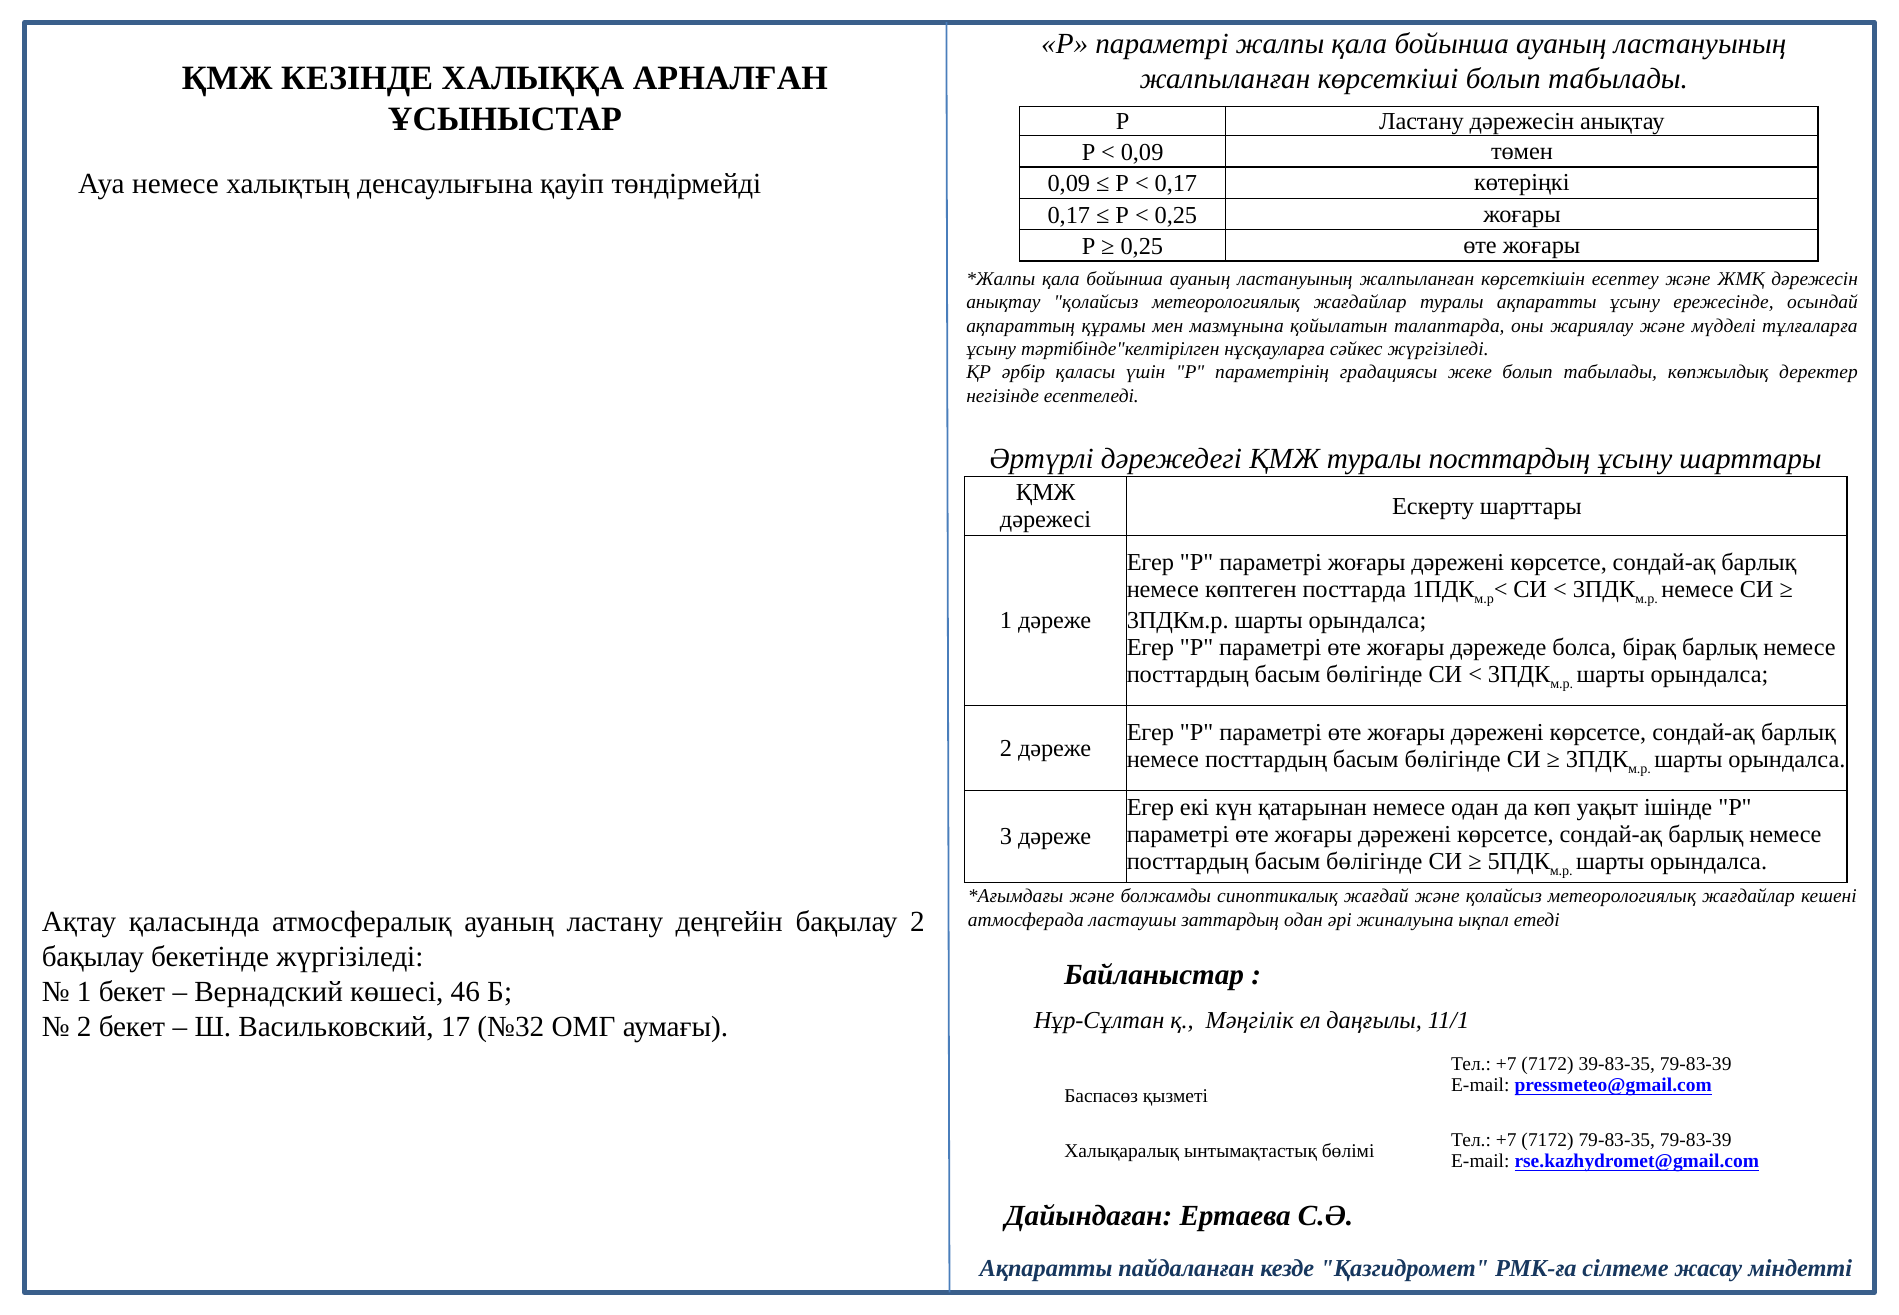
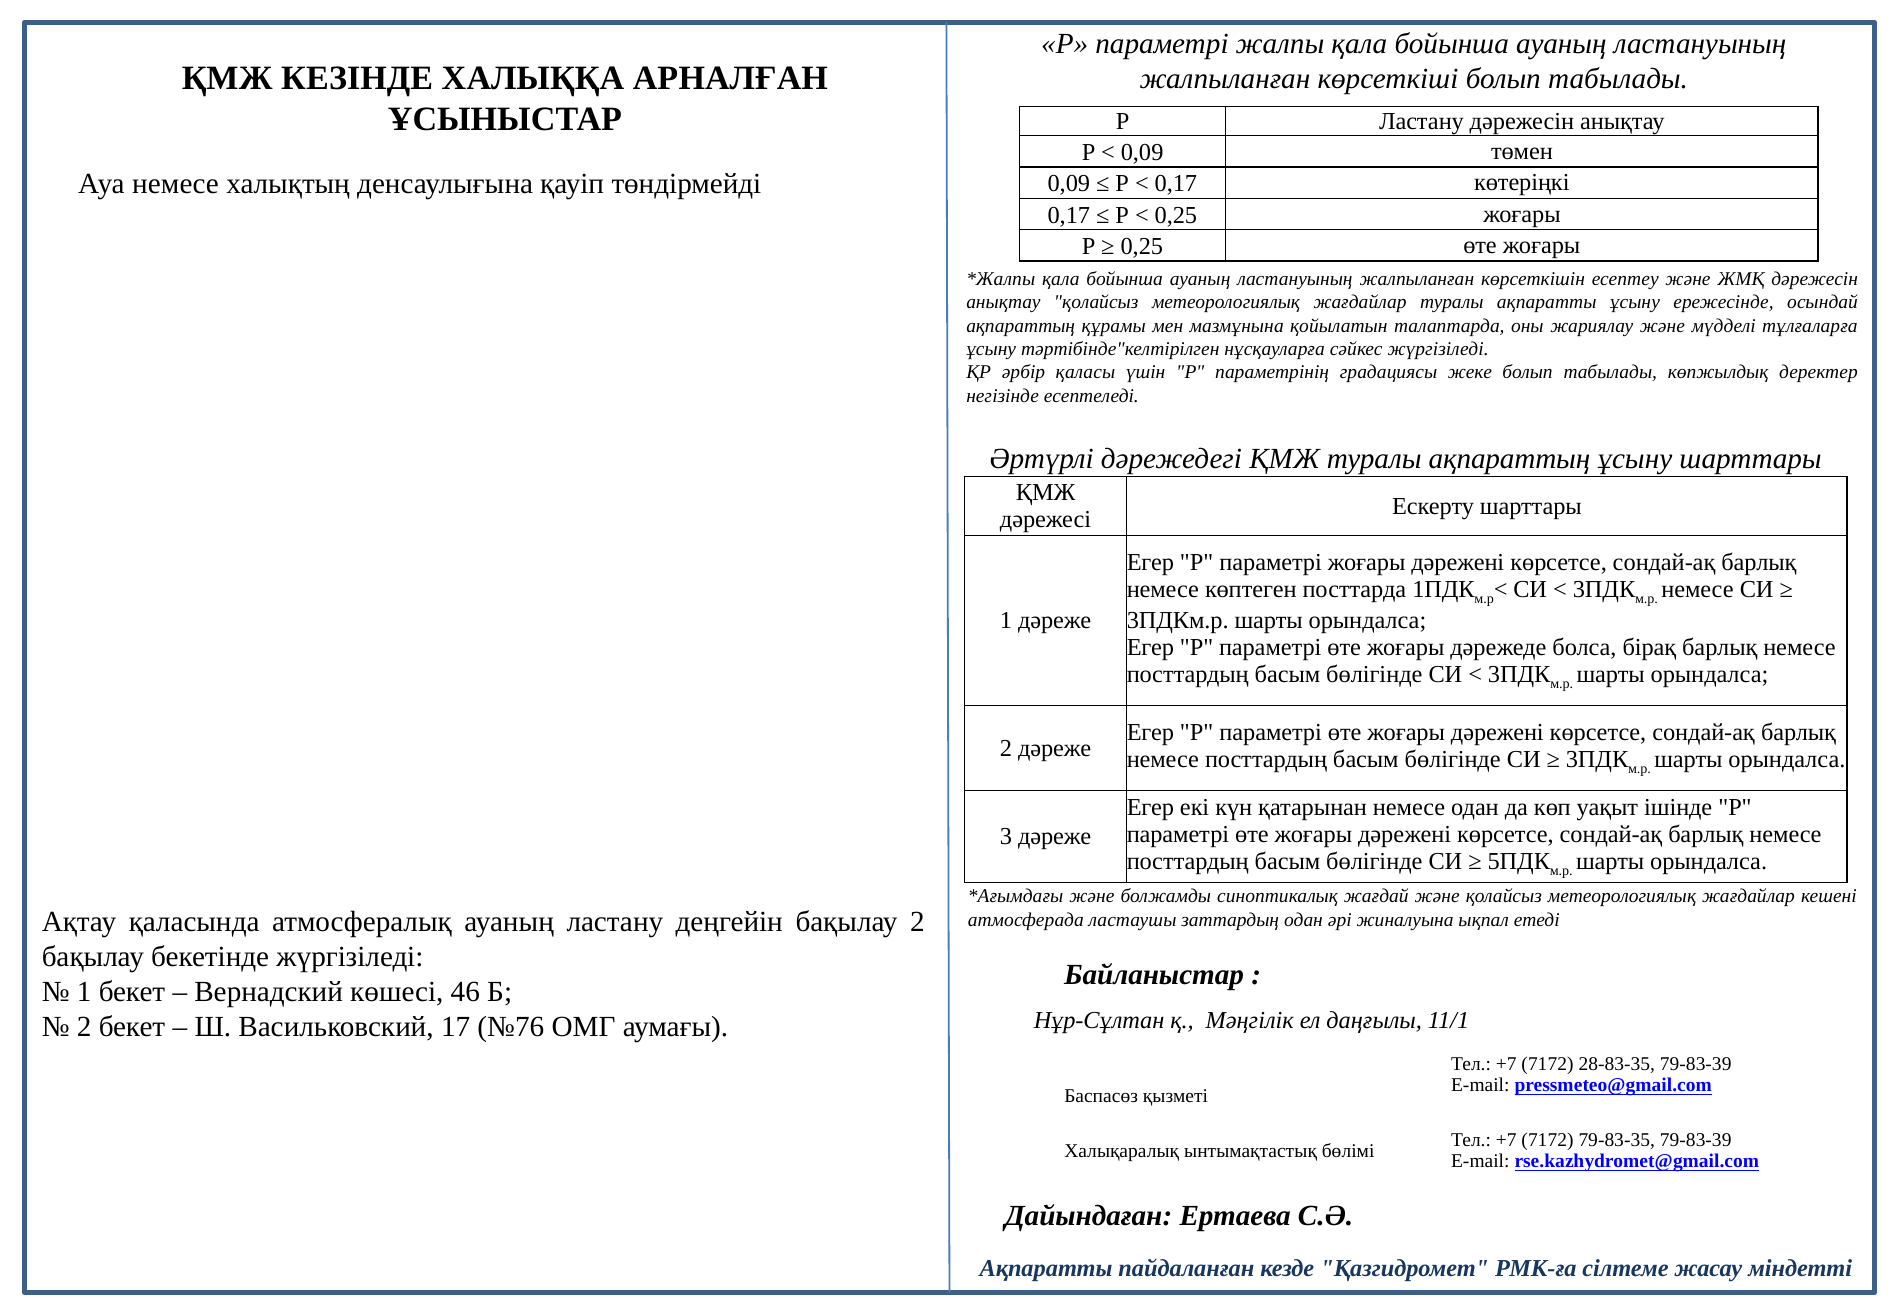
туралы посттардың: посттардың -> ақпараттың
№32: №32 -> №76
39-83-35: 39-83-35 -> 28-83-35
